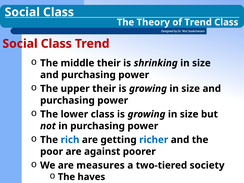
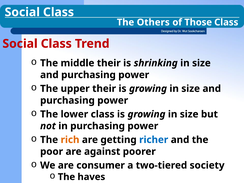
Theory: Theory -> Others
of Trend: Trend -> Those
rich colour: blue -> orange
measures: measures -> consumer
